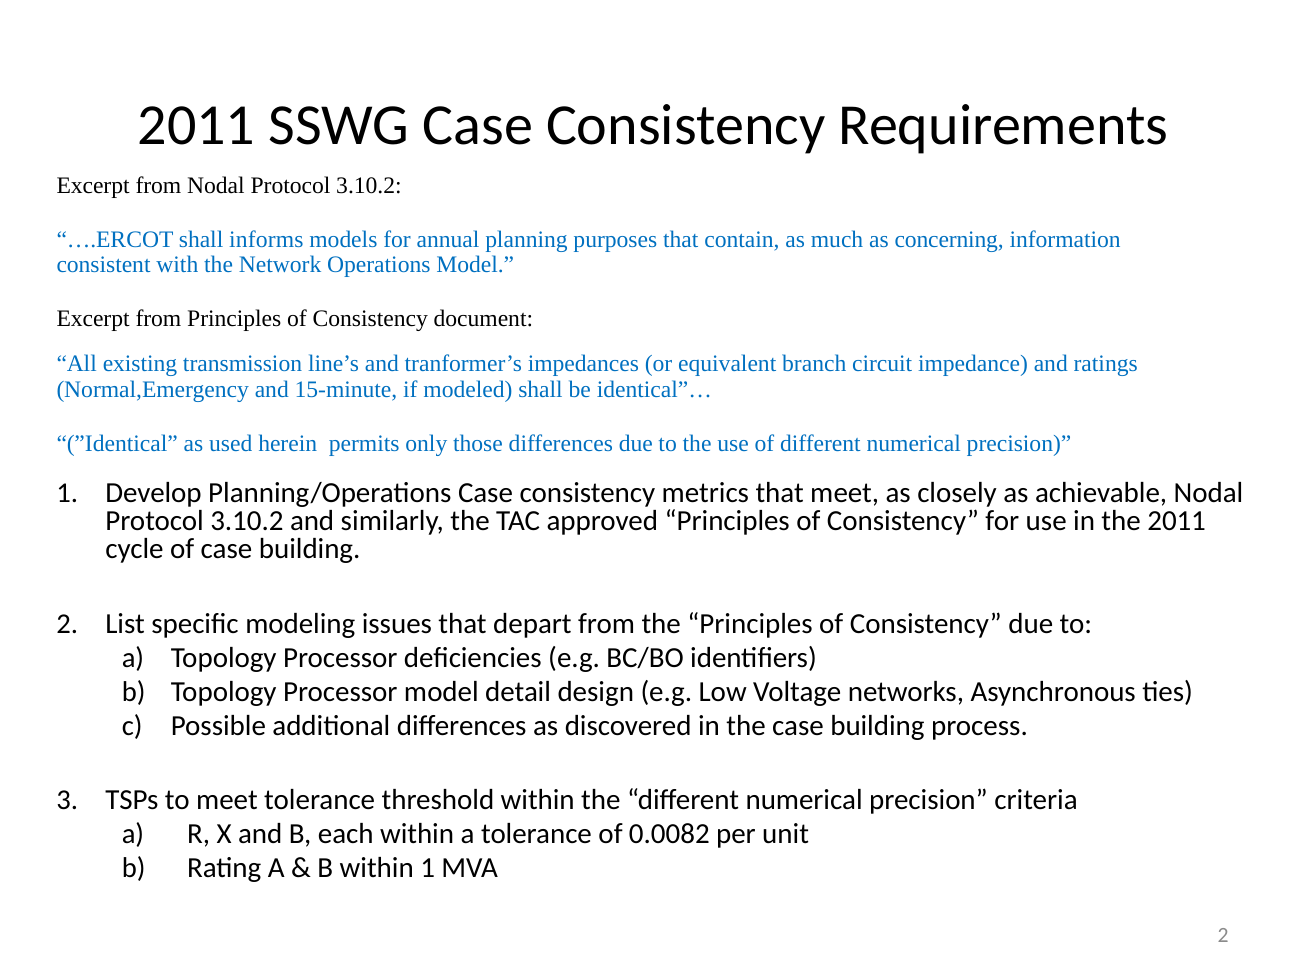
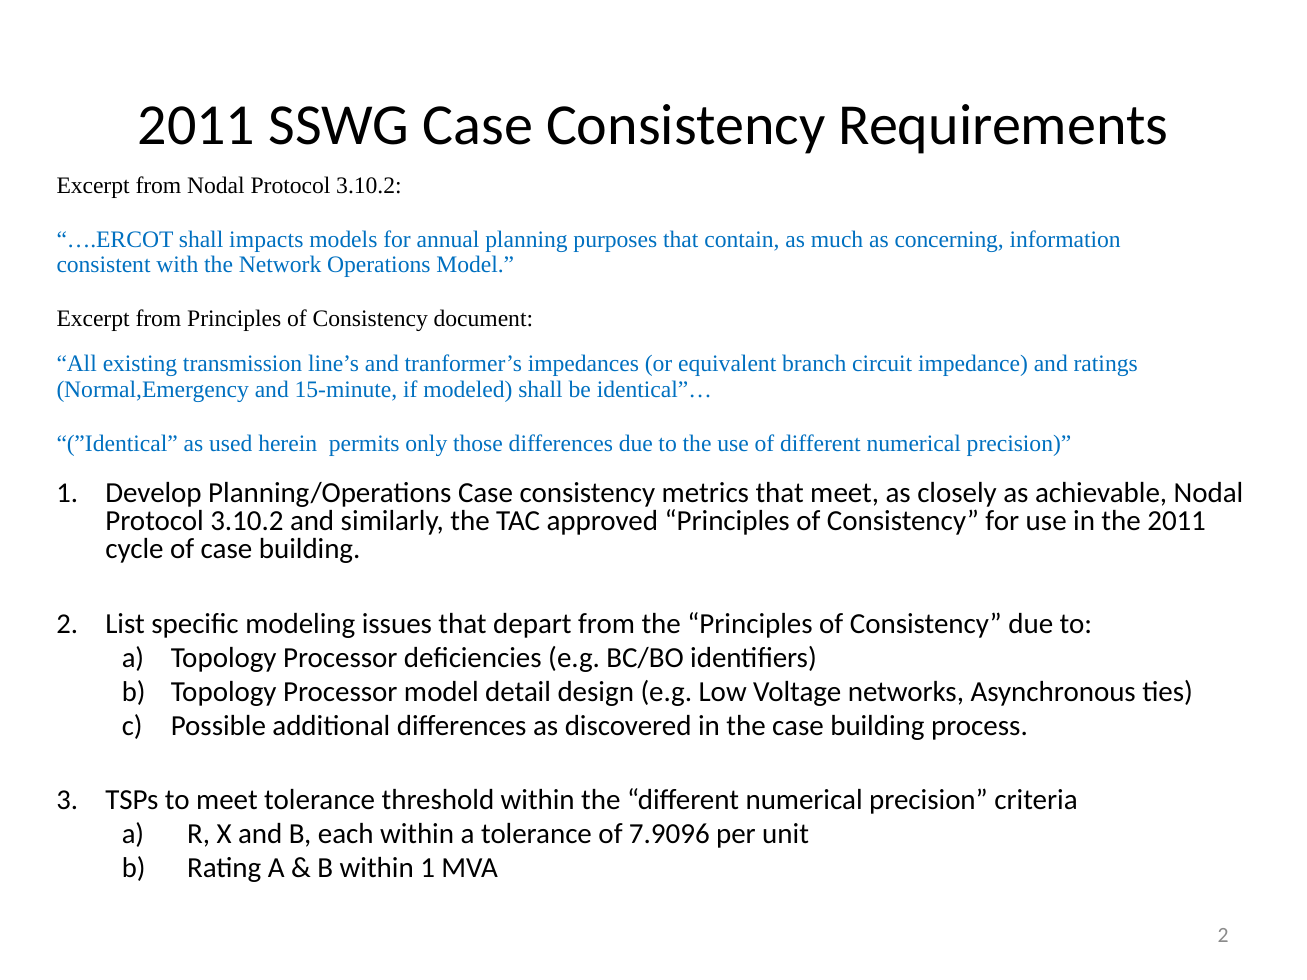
informs: informs -> impacts
0.0082: 0.0082 -> 7.9096
